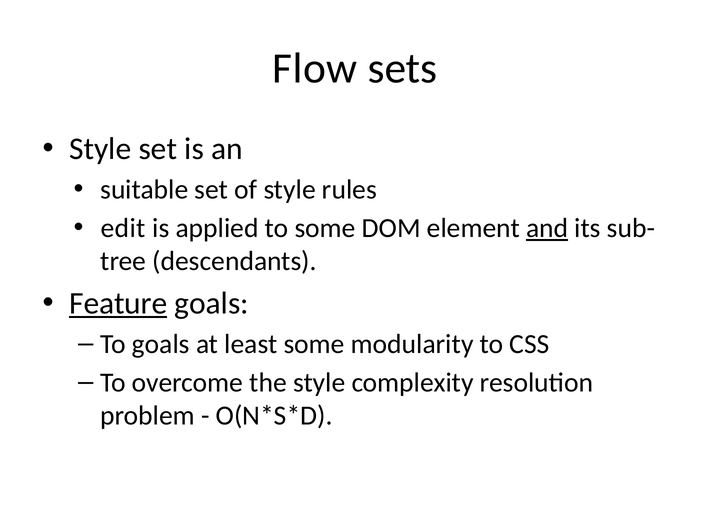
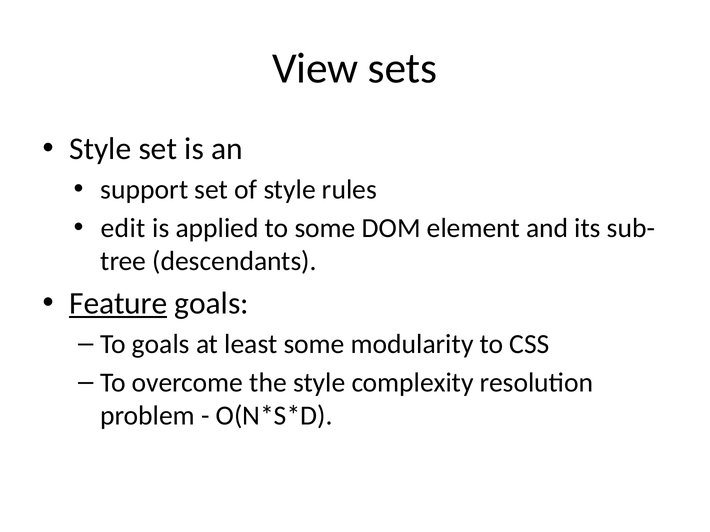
Flow: Flow -> View
suitable: suitable -> support
and underline: present -> none
